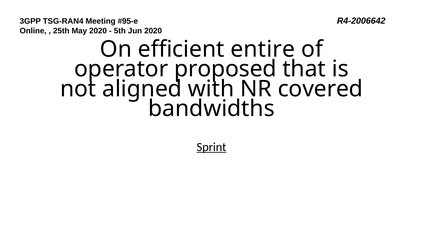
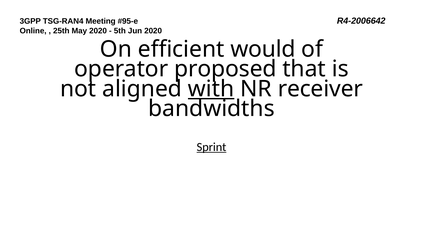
entire: entire -> would
with underline: none -> present
covered: covered -> receiver
